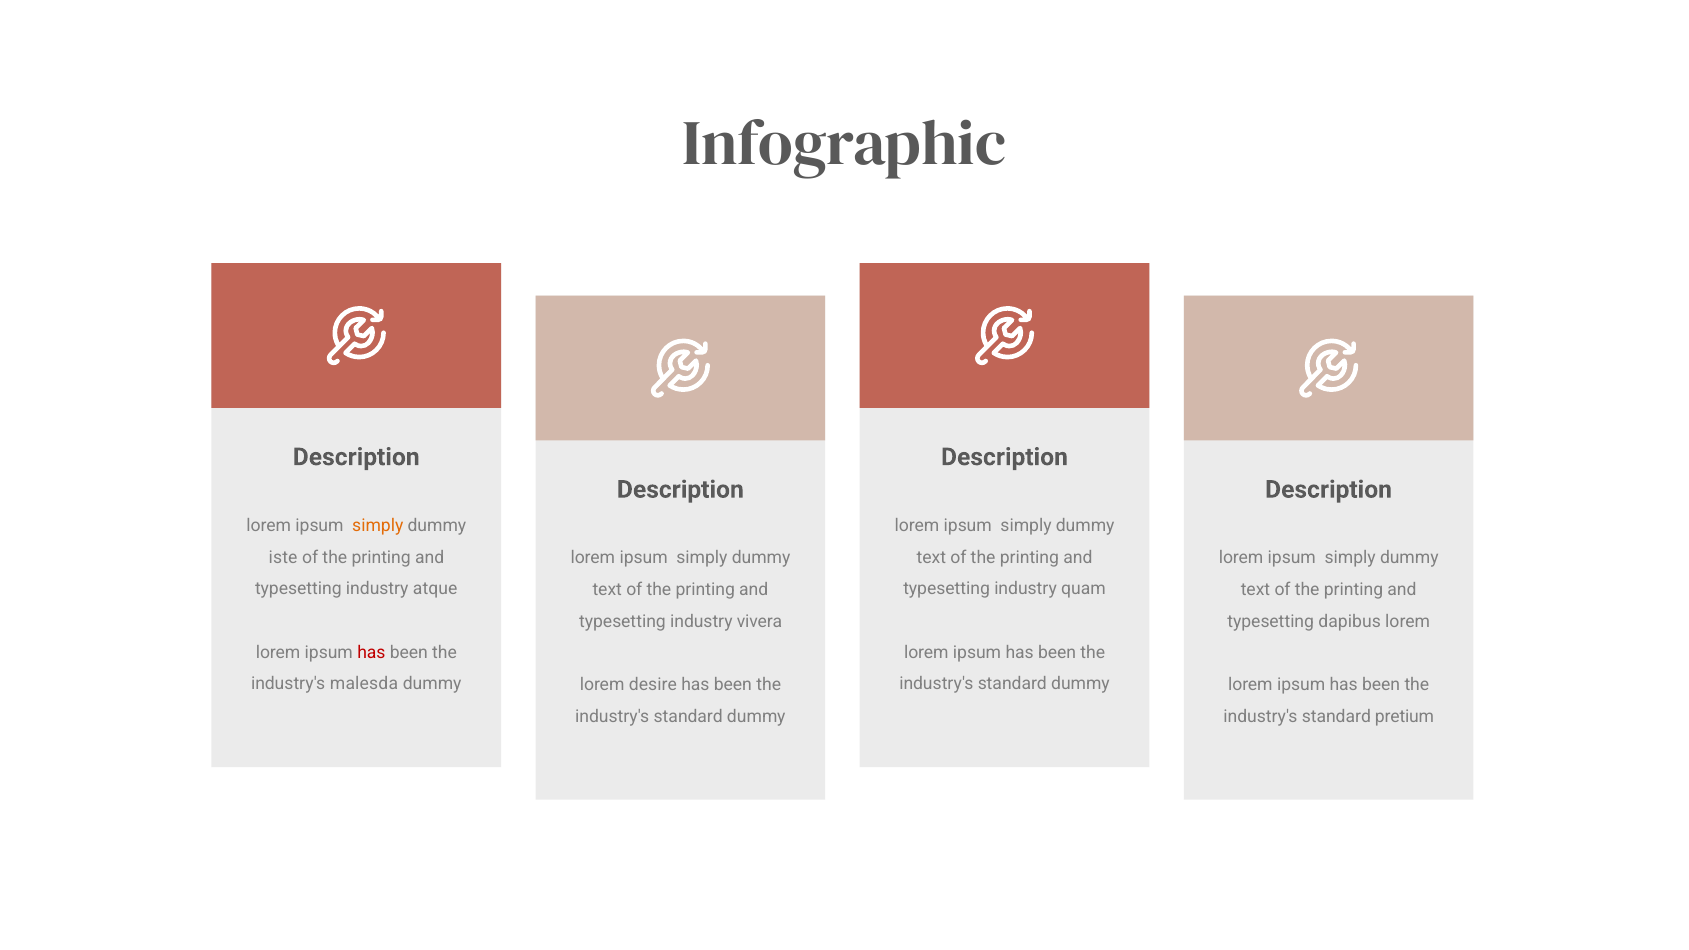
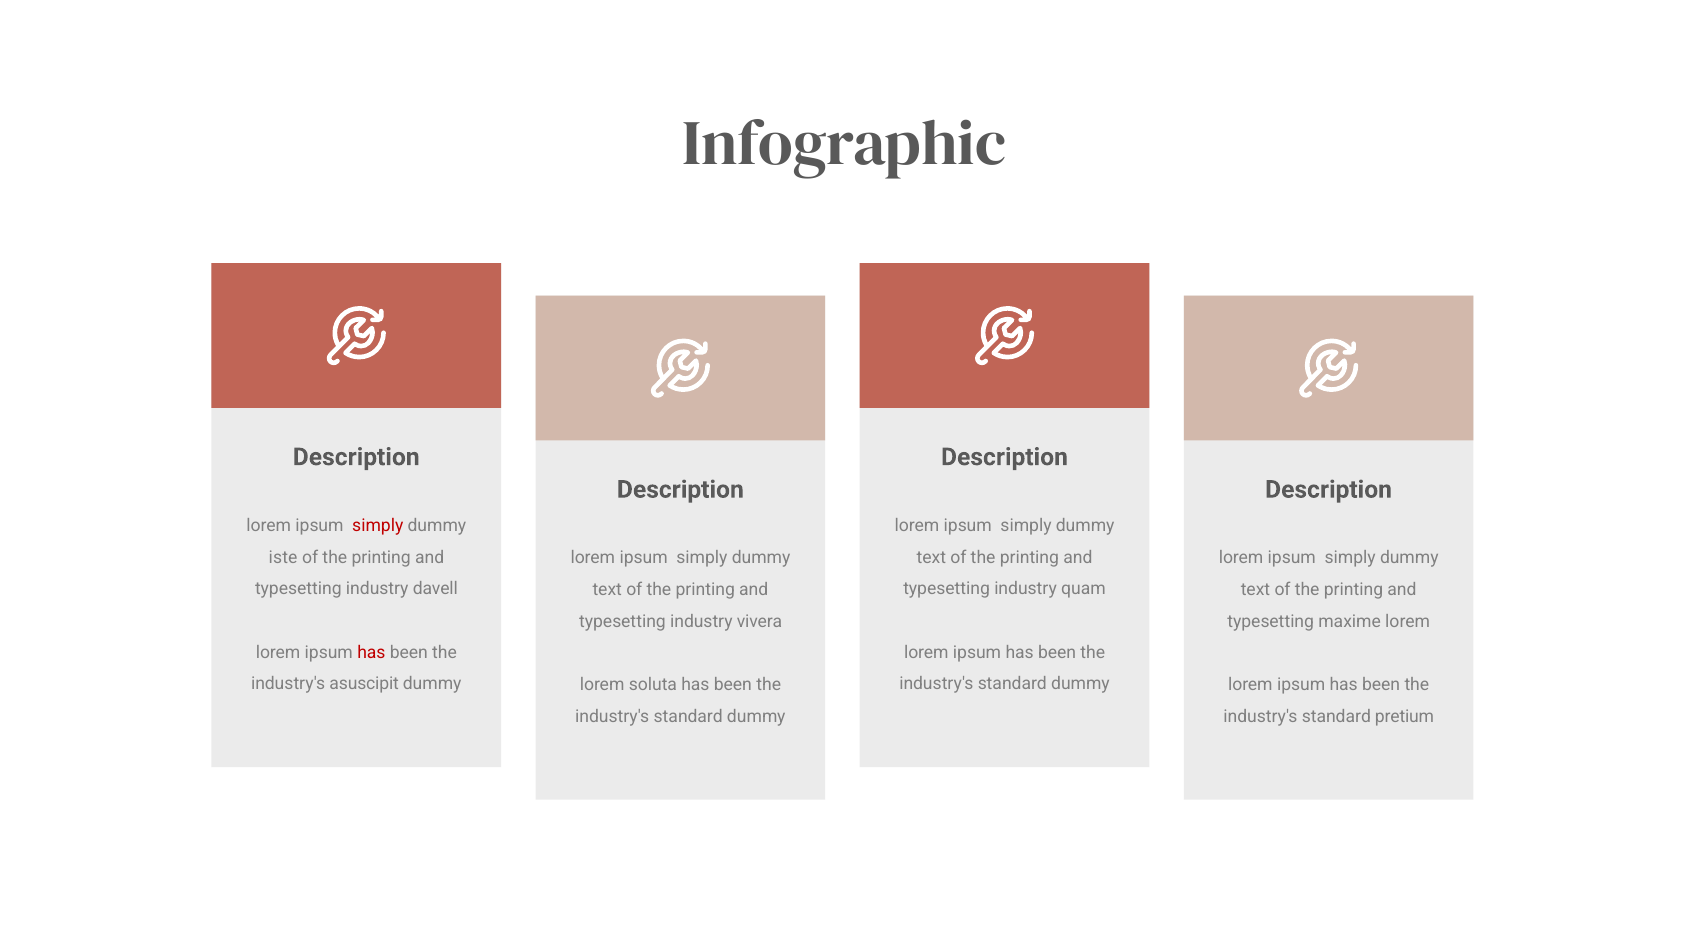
simply at (378, 526) colour: orange -> red
atque: atque -> davell
dapibus: dapibus -> maxime
malesda: malesda -> asuscipit
desire: desire -> soluta
